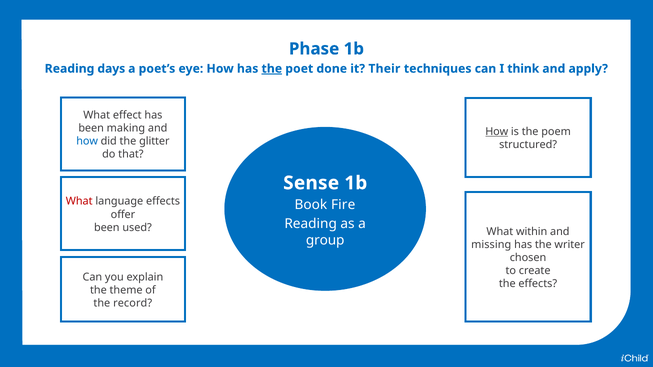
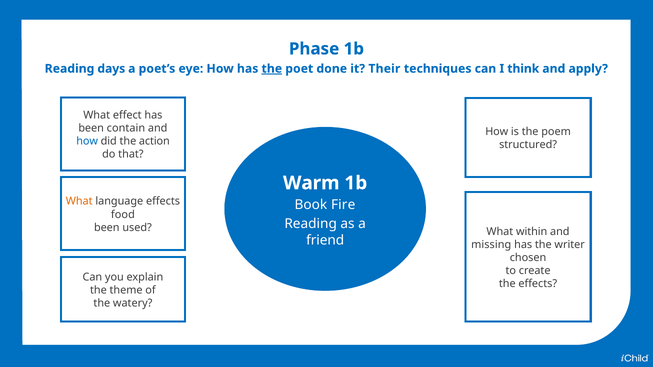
making: making -> contain
How at (497, 132) underline: present -> none
glitter: glitter -> action
Sense: Sense -> Warm
What at (79, 202) colour: red -> orange
offer: offer -> food
group: group -> friend
record: record -> watery
